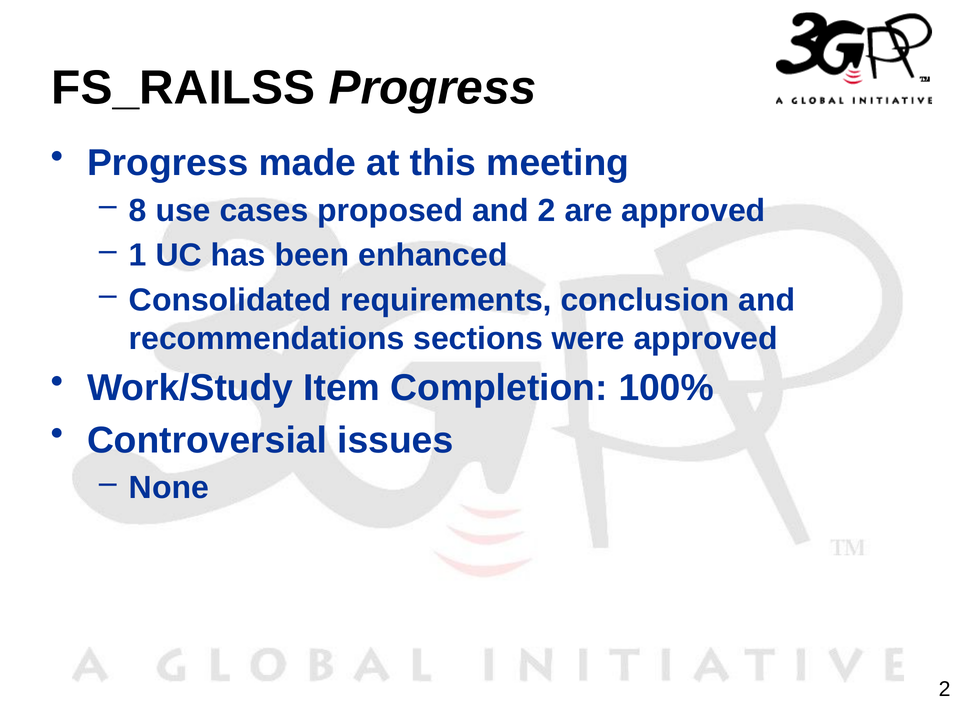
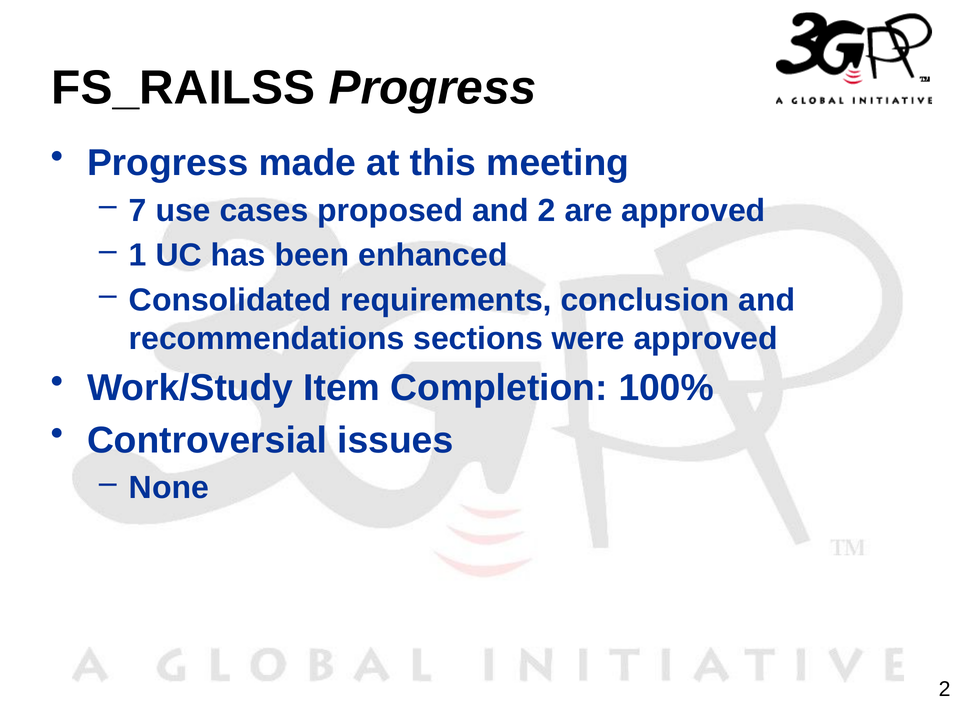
8: 8 -> 7
